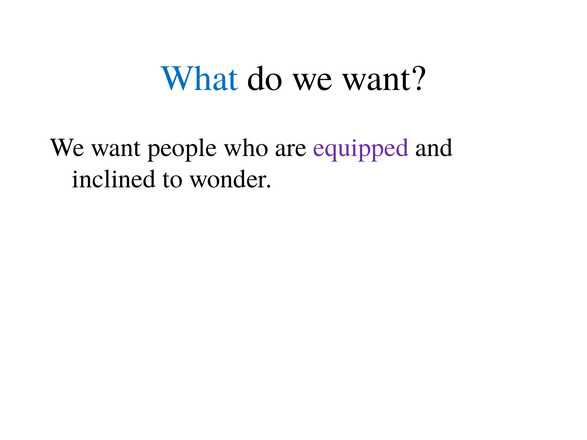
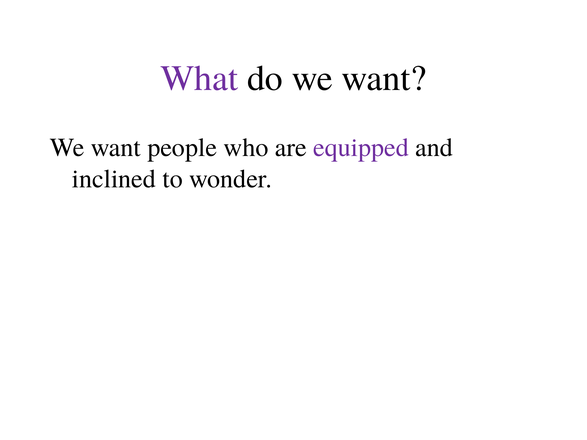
What colour: blue -> purple
